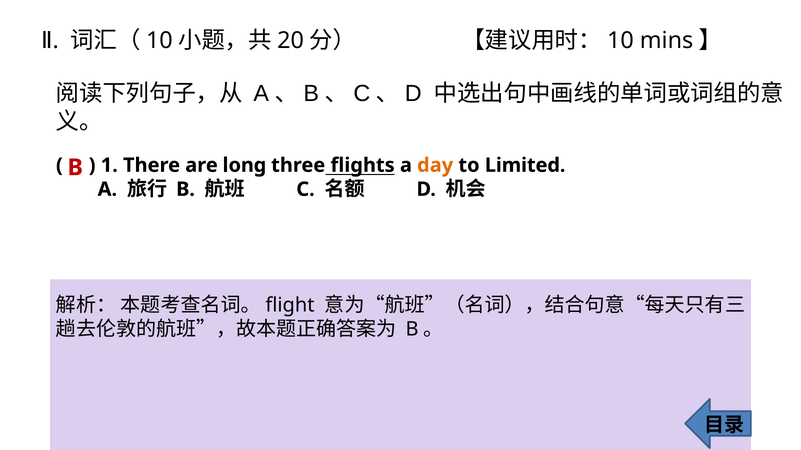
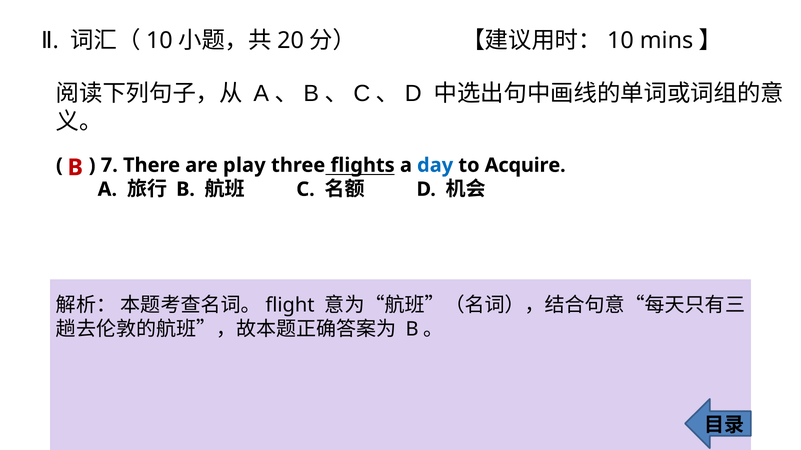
1: 1 -> 7
long: long -> play
day colour: orange -> blue
Limited: Limited -> Acquire
